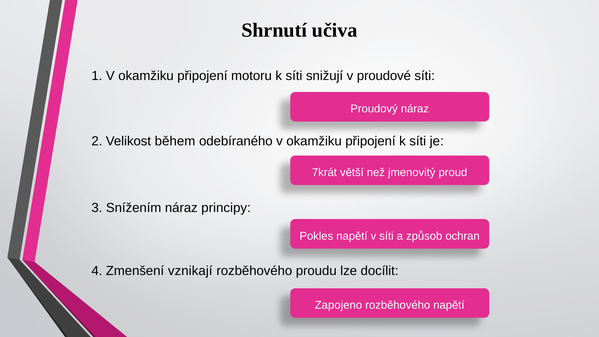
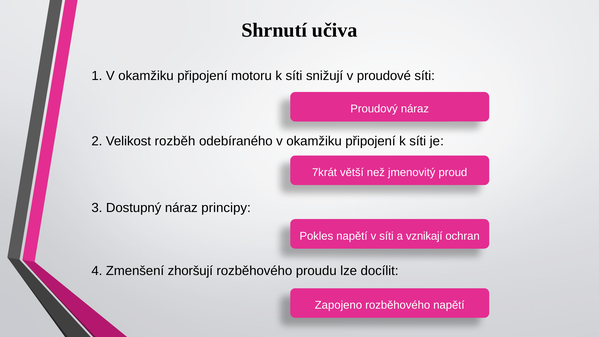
během: během -> rozběh
Snížením: Snížením -> Dostupný
způsob: způsob -> vznikají
vznikají: vznikají -> zhoršují
